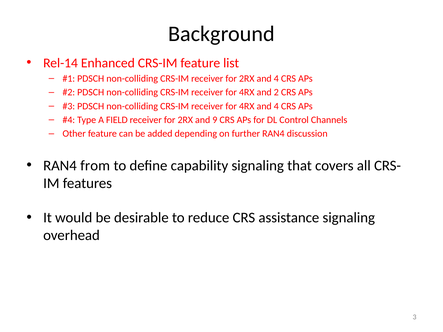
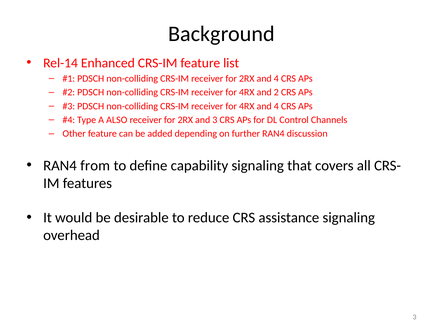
FIELD: FIELD -> ALSO
and 9: 9 -> 3
